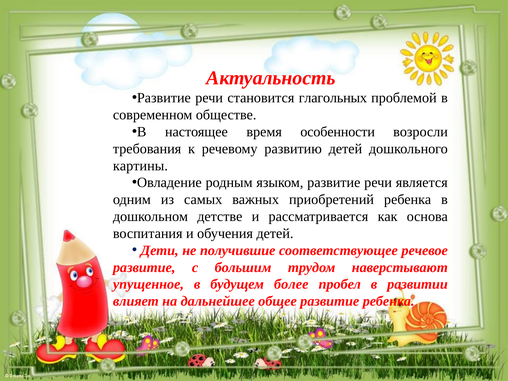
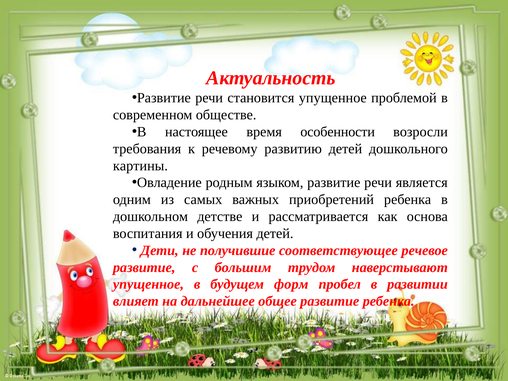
становится глагольных: глагольных -> упущенное
более: более -> форм
